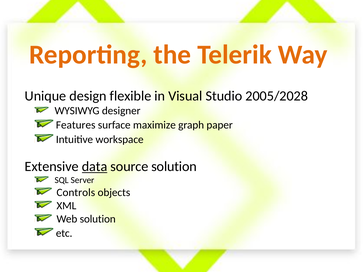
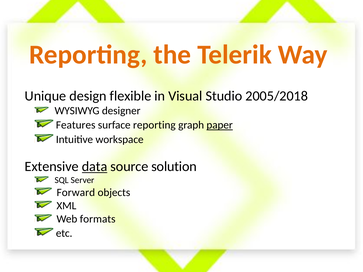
2005/2028: 2005/2028 -> 2005/2018
surface maximize: maximize -> reporting
paper underline: none -> present
Controls: Controls -> Forward
Web solution: solution -> formats
